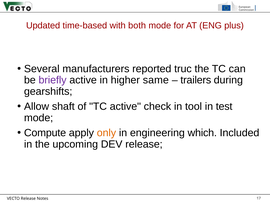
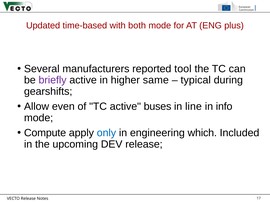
truc: truc -> tool
trailers: trailers -> typical
shaft: shaft -> even
check: check -> buses
tool: tool -> line
test: test -> info
only colour: orange -> blue
